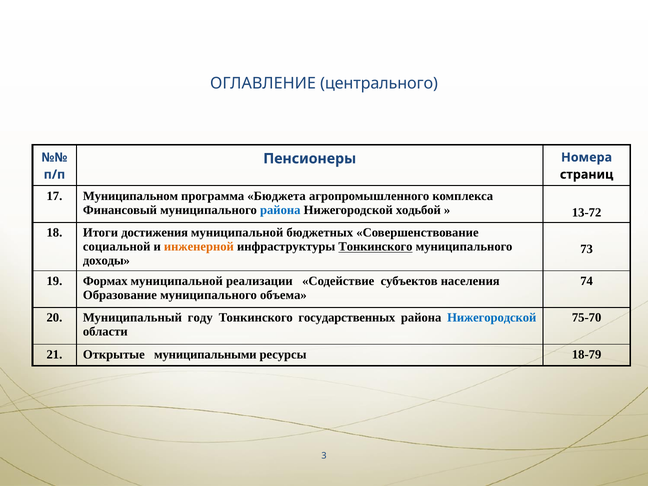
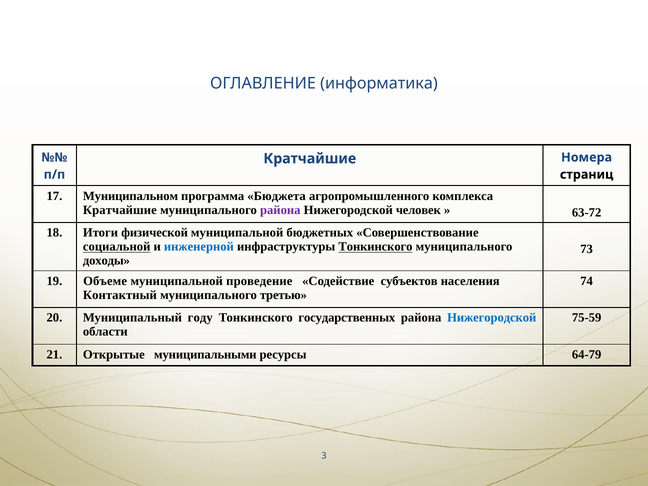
центрального: центрального -> информатика
Пенсионеры at (310, 159): Пенсионеры -> Кратчайшие
Финансовый at (120, 210): Финансовый -> Кратчайшие
района at (280, 210) colour: blue -> purple
ходьбой: ходьбой -> человек
13-72: 13-72 -> 63-72
достижения: достижения -> физической
социальной underline: none -> present
инженерной colour: orange -> blue
Формах: Формах -> Объеме
реализации: реализации -> проведение
Образование: Образование -> Контактный
объема: объема -> третью
75-70: 75-70 -> 75-59
18-79: 18-79 -> 64-79
